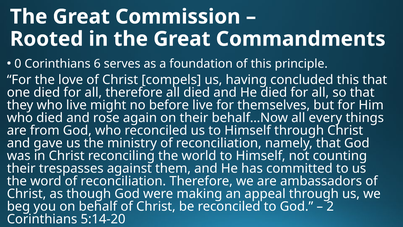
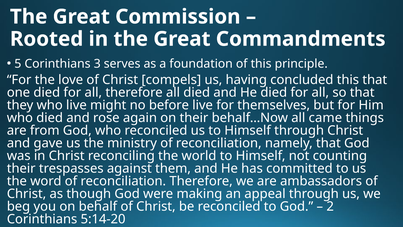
0: 0 -> 5
6: 6 -> 3
every: every -> came
